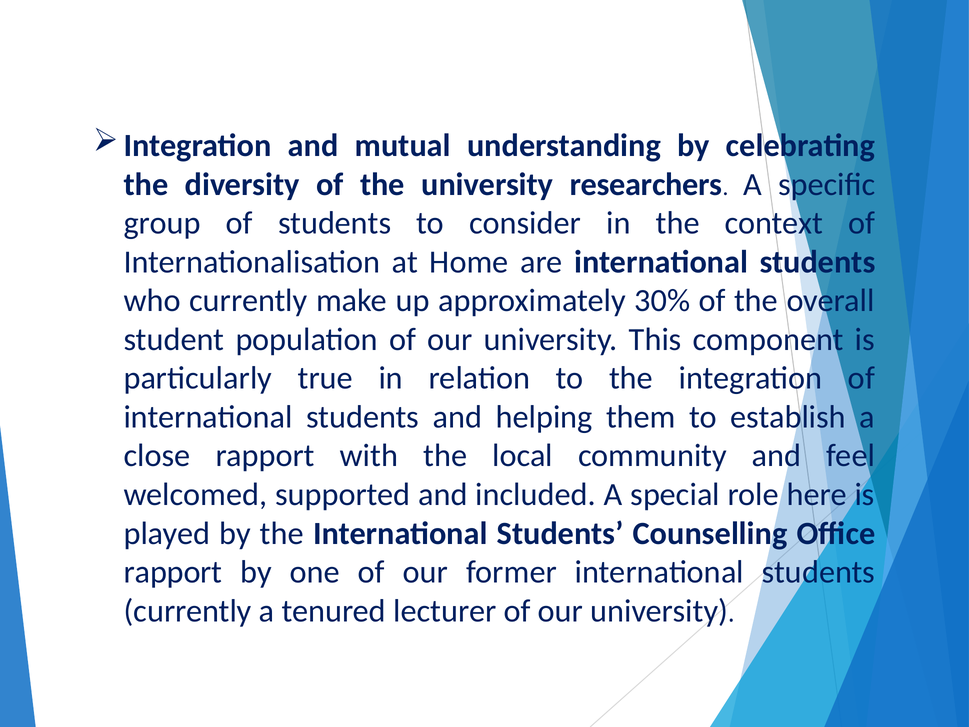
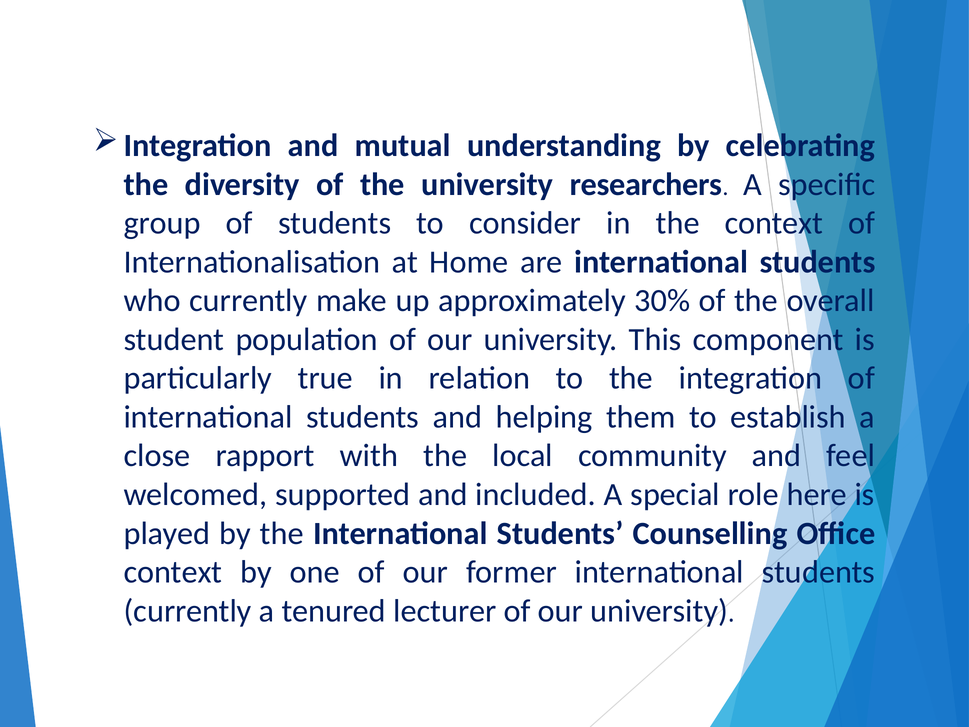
rapport at (173, 572): rapport -> context
